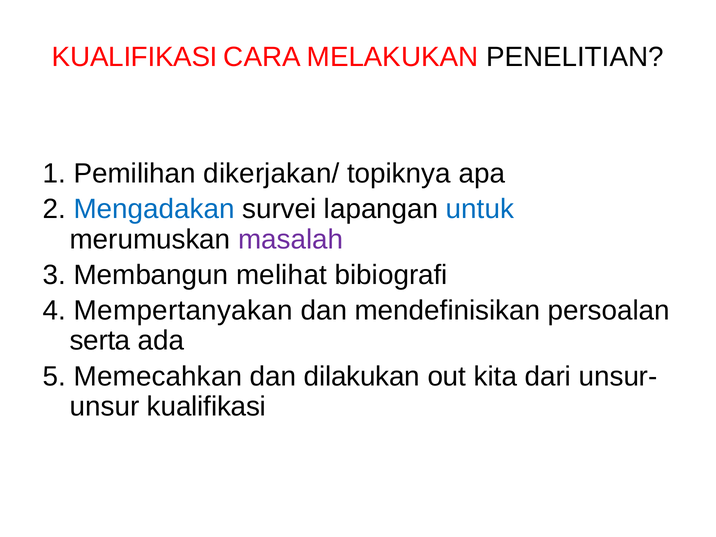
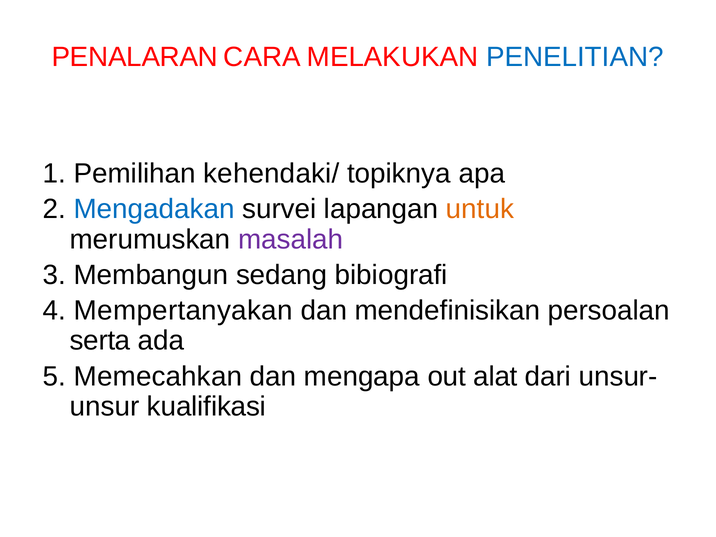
KUALIFIKASI at (135, 57): KUALIFIKASI -> PENALARAN
PENELITIAN colour: black -> blue
dikerjakan/: dikerjakan/ -> kehendaki/
untuk colour: blue -> orange
melihat: melihat -> sedang
dilakukan: dilakukan -> mengapa
kita: kita -> alat
